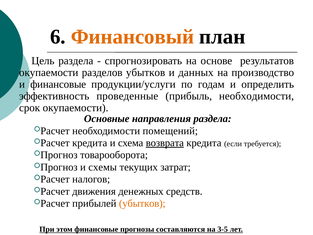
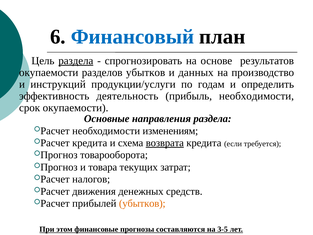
Финансовый colour: orange -> blue
раздела at (76, 61) underline: none -> present
и финансовые: финансовые -> инструкций
проведенные: проведенные -> деятельность
помещений: помещений -> изменениям
схемы: схемы -> товара
